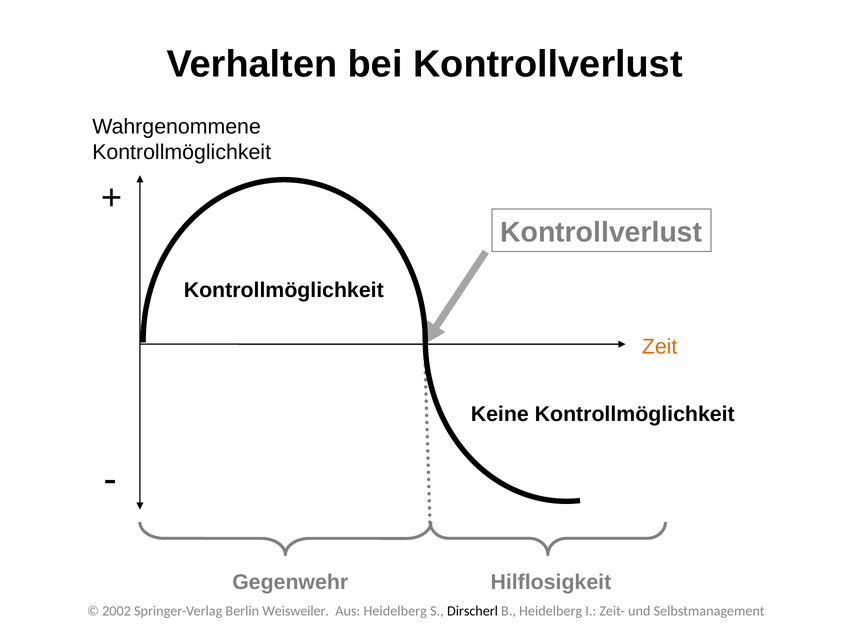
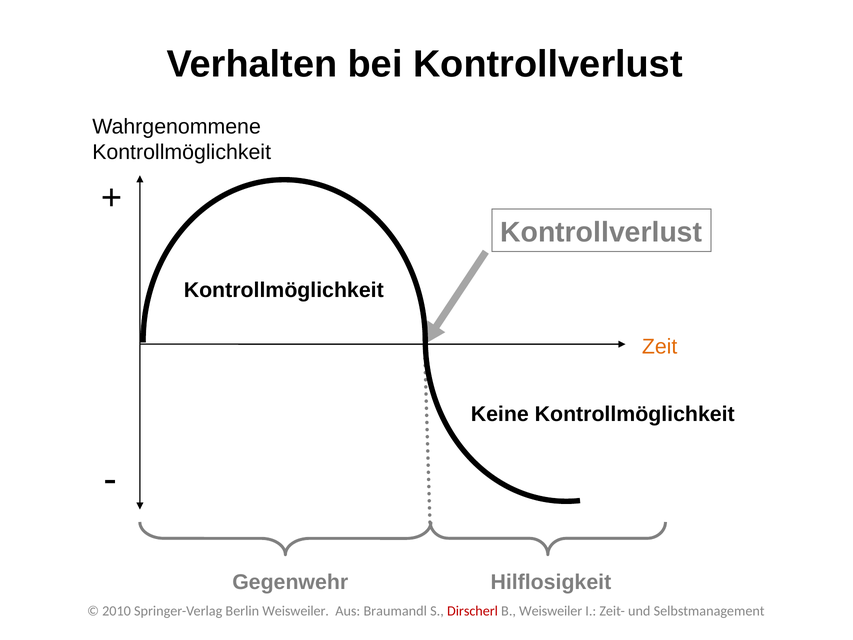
2002: 2002 -> 2010
Aus Heidelberg: Heidelberg -> Braumandl
Dirscherl colour: black -> red
B Heidelberg: Heidelberg -> Weisweiler
